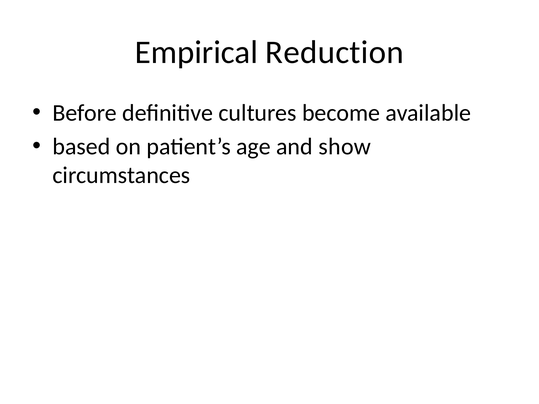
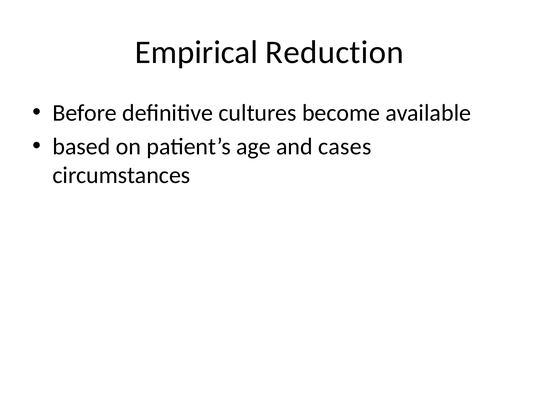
show: show -> cases
